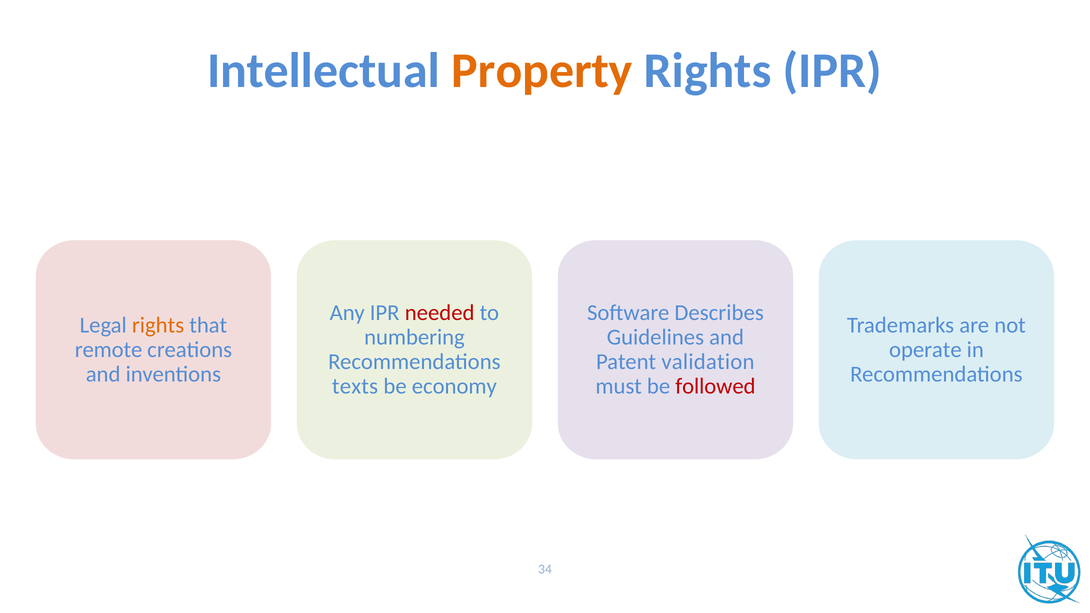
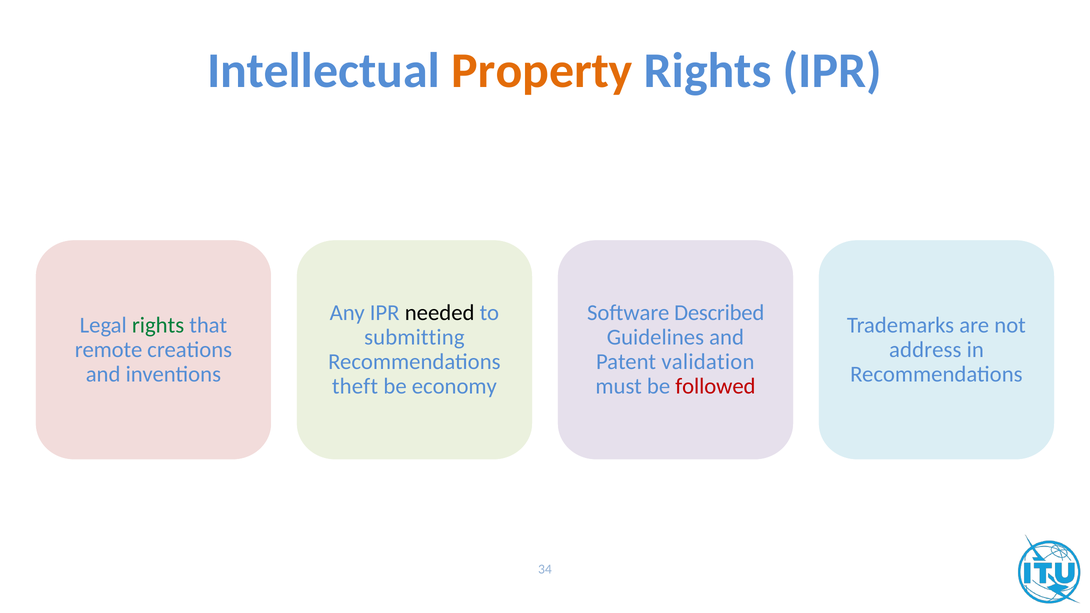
needed colour: red -> black
Describes: Describes -> Described
rights at (158, 325) colour: orange -> green
numbering: numbering -> submitting
operate: operate -> address
texts: texts -> theft
